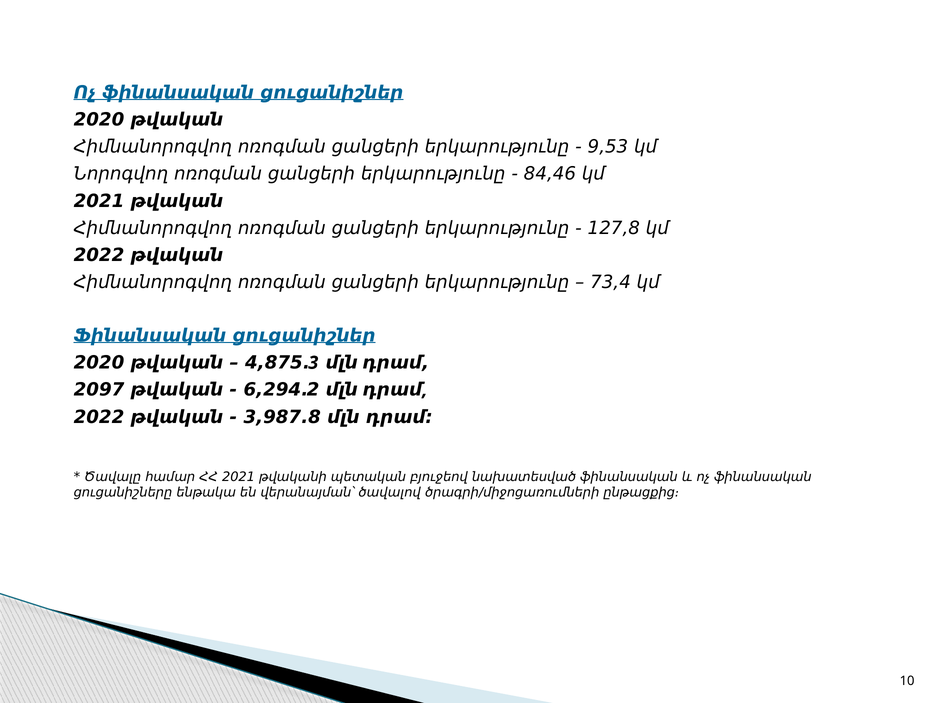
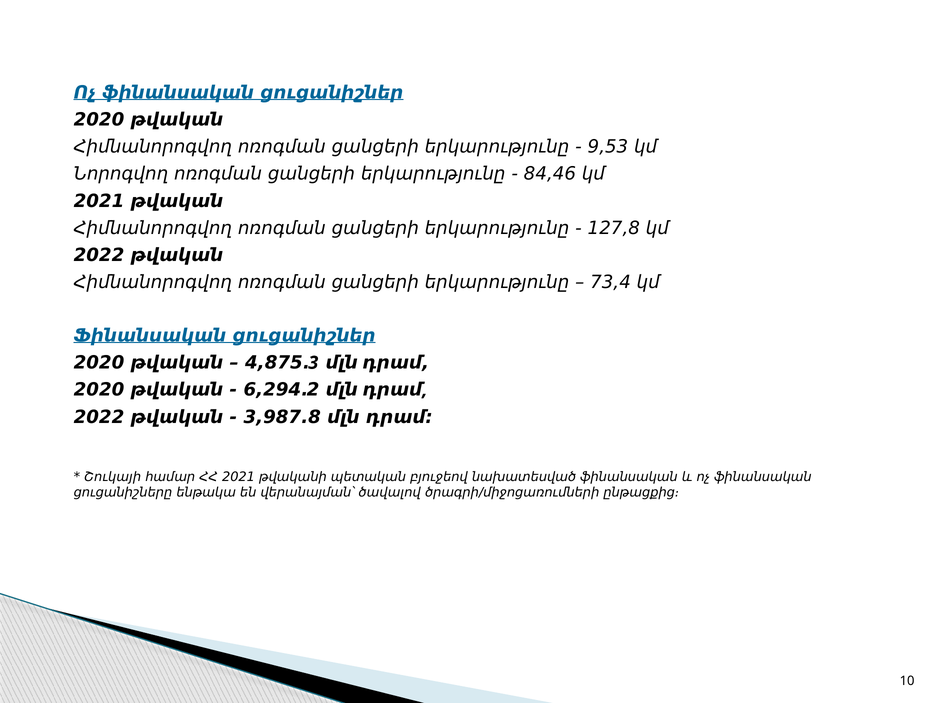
2097 at (99, 390): 2097 -> 2020
Ծավալը: Ծավալը -> Շուկայի
